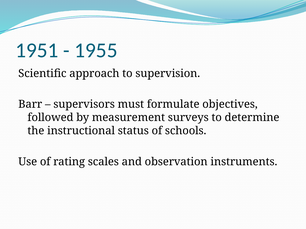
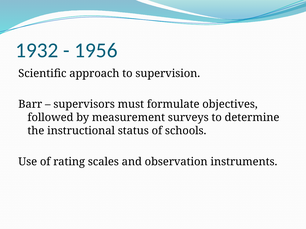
1951: 1951 -> 1932
1955: 1955 -> 1956
